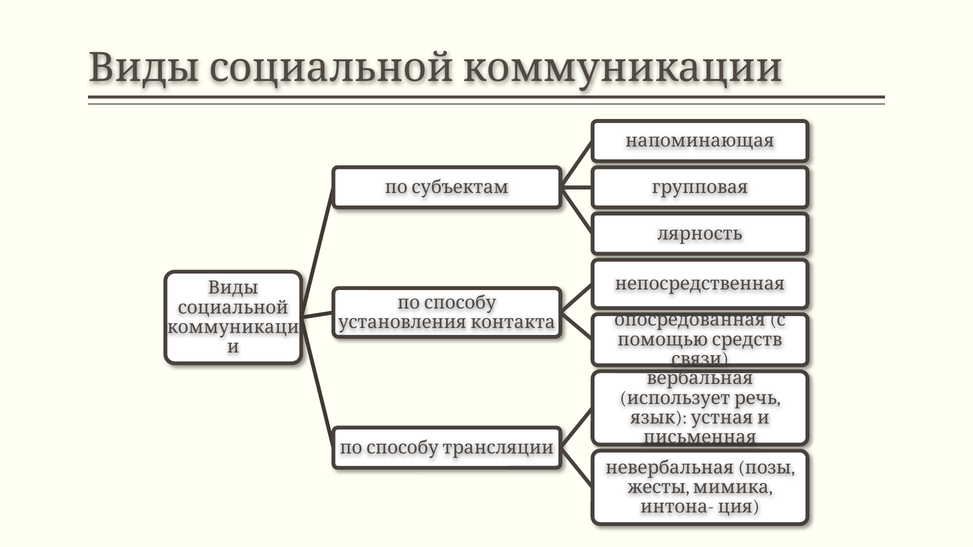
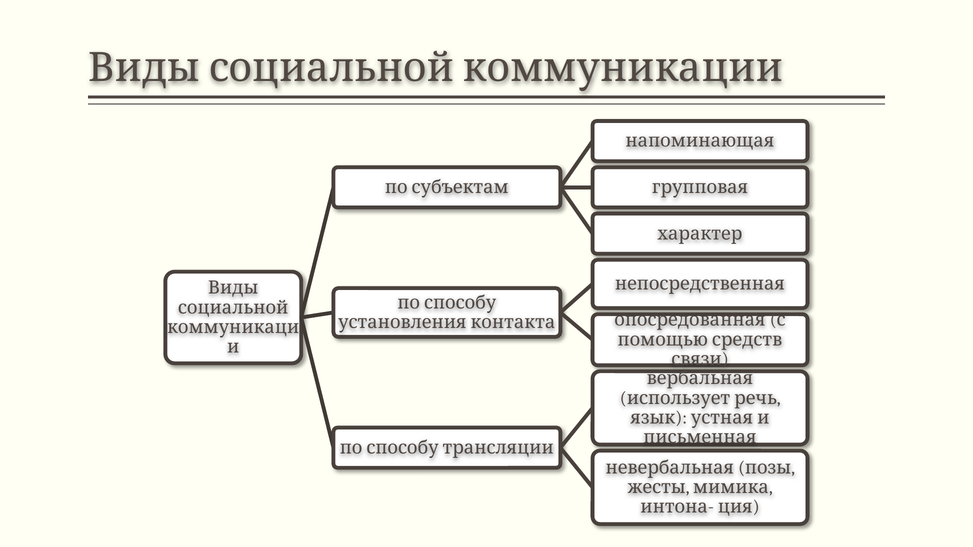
лярность: лярность -> характер
